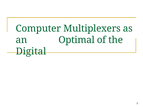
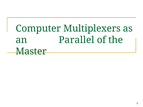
Optimal: Optimal -> Parallel
Digital: Digital -> Master
